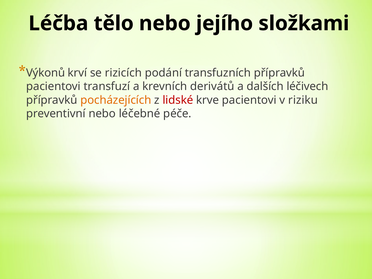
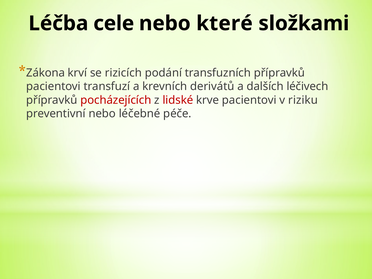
tělo: tělo -> cele
jejího: jejího -> které
Výkonů: Výkonů -> Zákona
pocházejících colour: orange -> red
